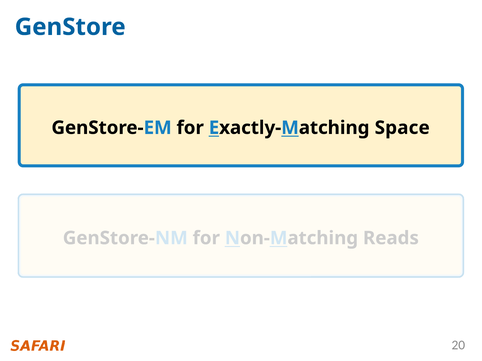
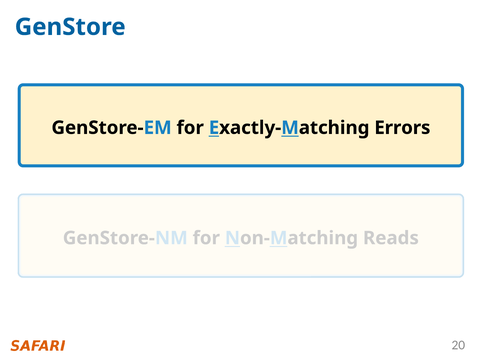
Space: Space -> Errors
